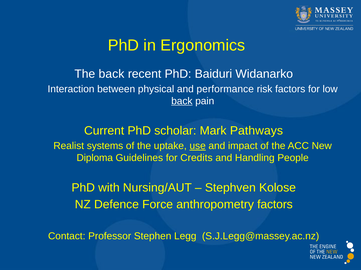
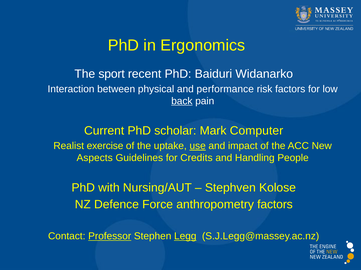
The back: back -> sport
Pathways: Pathways -> Computer
systems: systems -> exercise
Diploma: Diploma -> Aspects
Professor underline: none -> present
Legg underline: none -> present
